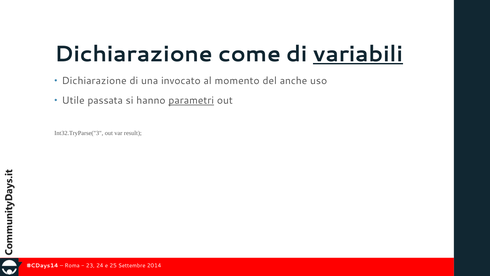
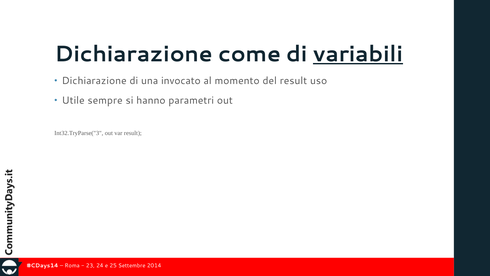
del anche: anche -> result
passata: passata -> sempre
parametri underline: present -> none
